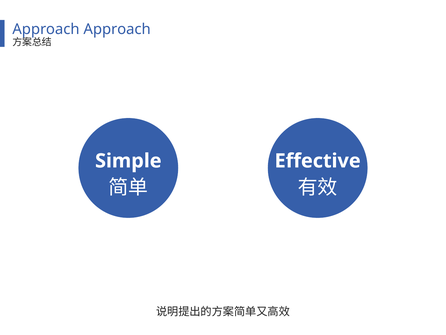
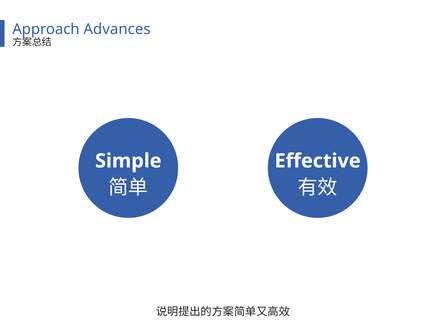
Approach Approach: Approach -> Advances
